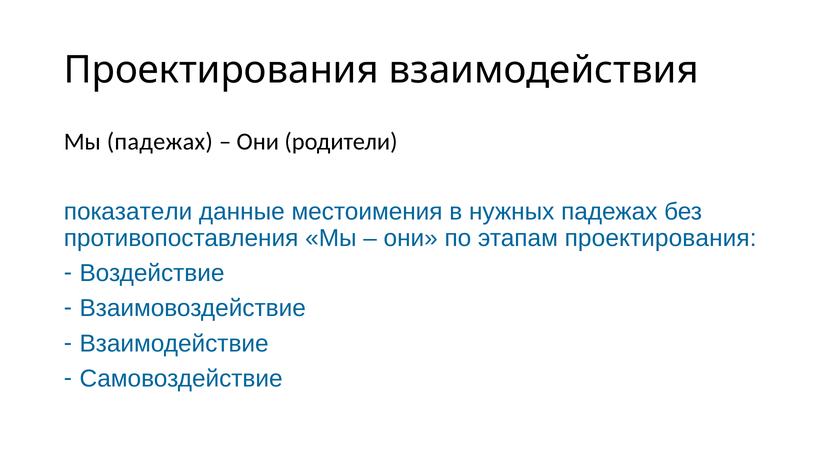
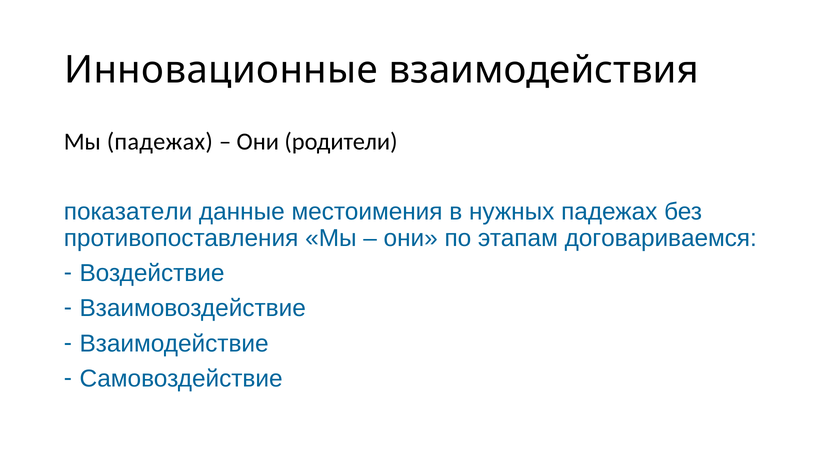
Проектирования at (221, 70): Проектирования -> Инновационные
этапам проектирования: проектирования -> договариваемся
